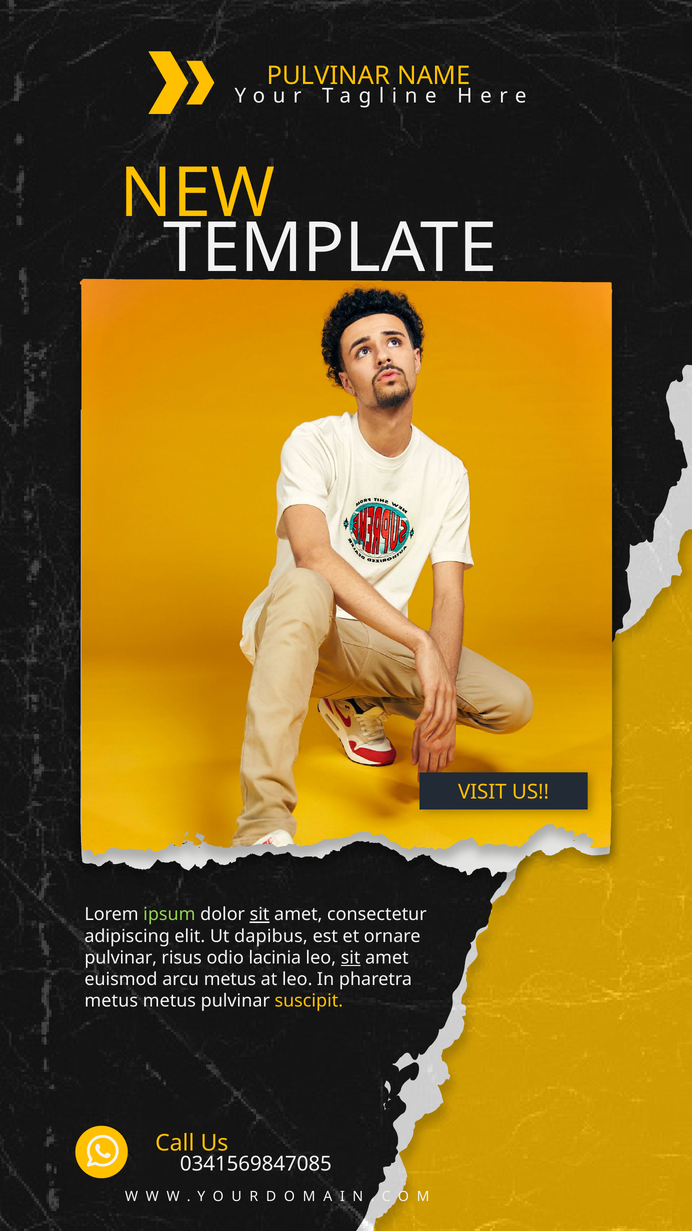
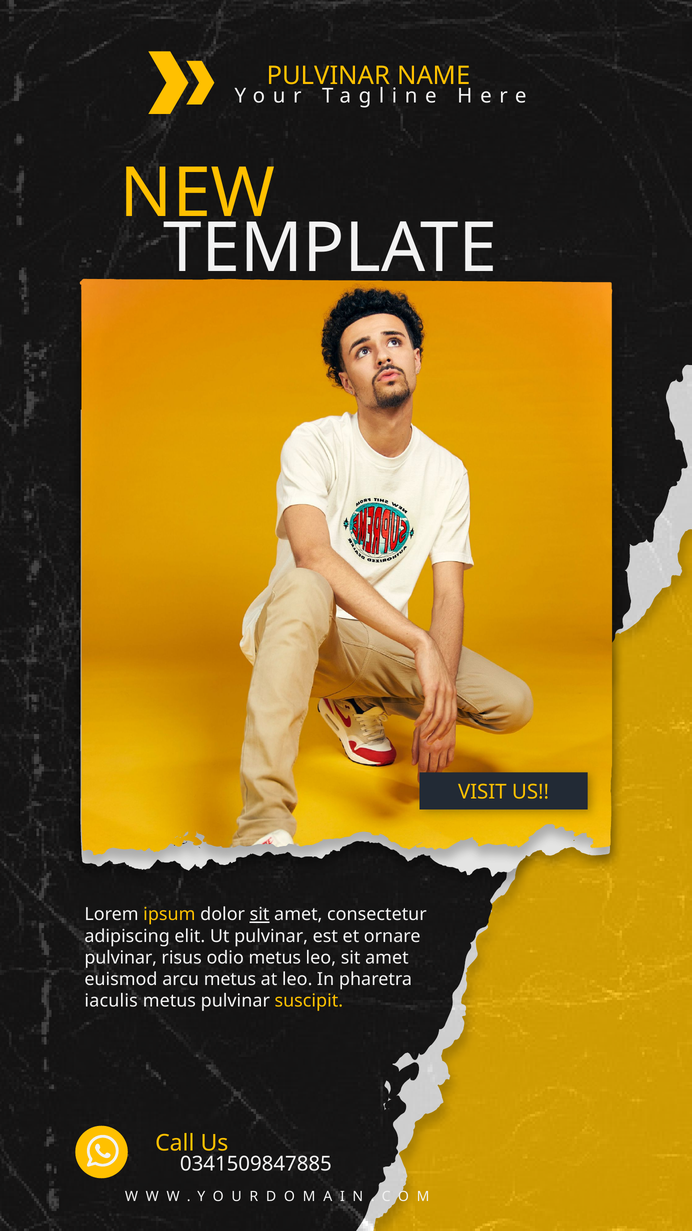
ipsum colour: light green -> yellow
Ut dapibus: dapibus -> pulvinar
odio lacinia: lacinia -> metus
sit at (351, 957) underline: present -> none
metus at (111, 1000): metus -> iaculis
0341569847085: 0341569847085 -> 0341509847885
